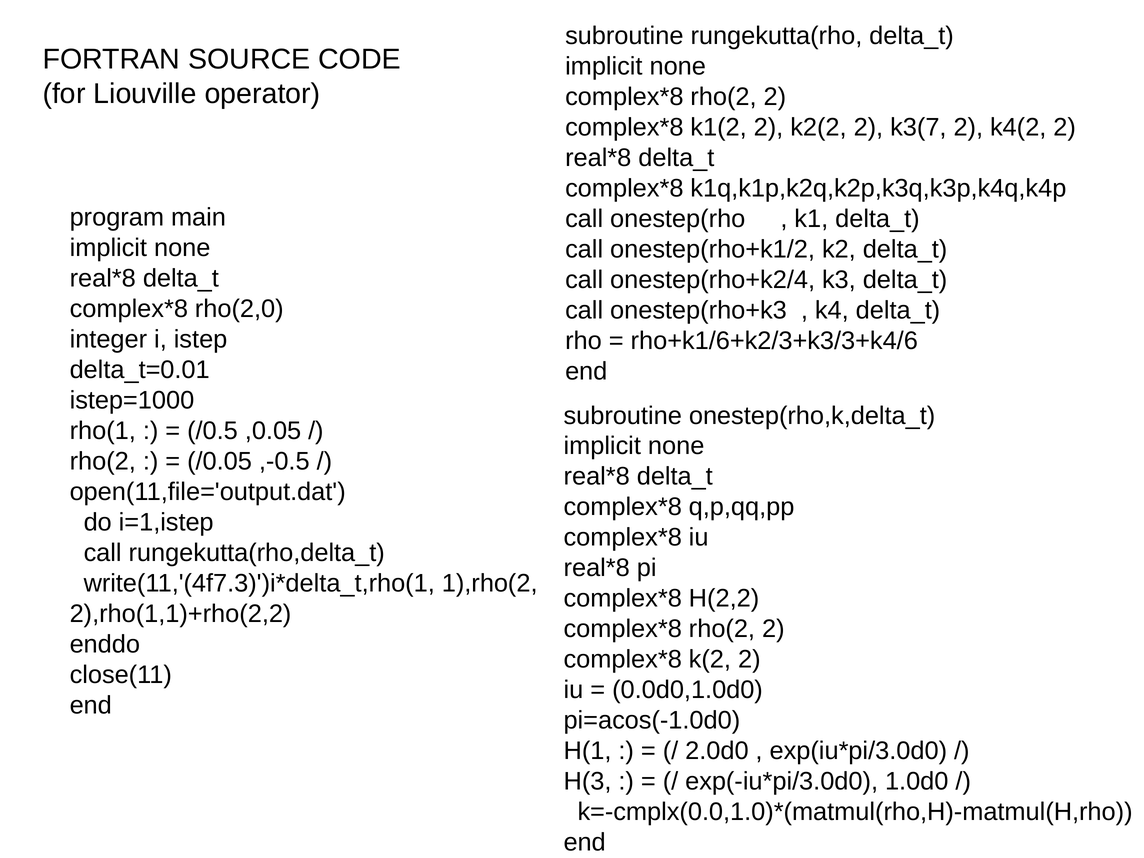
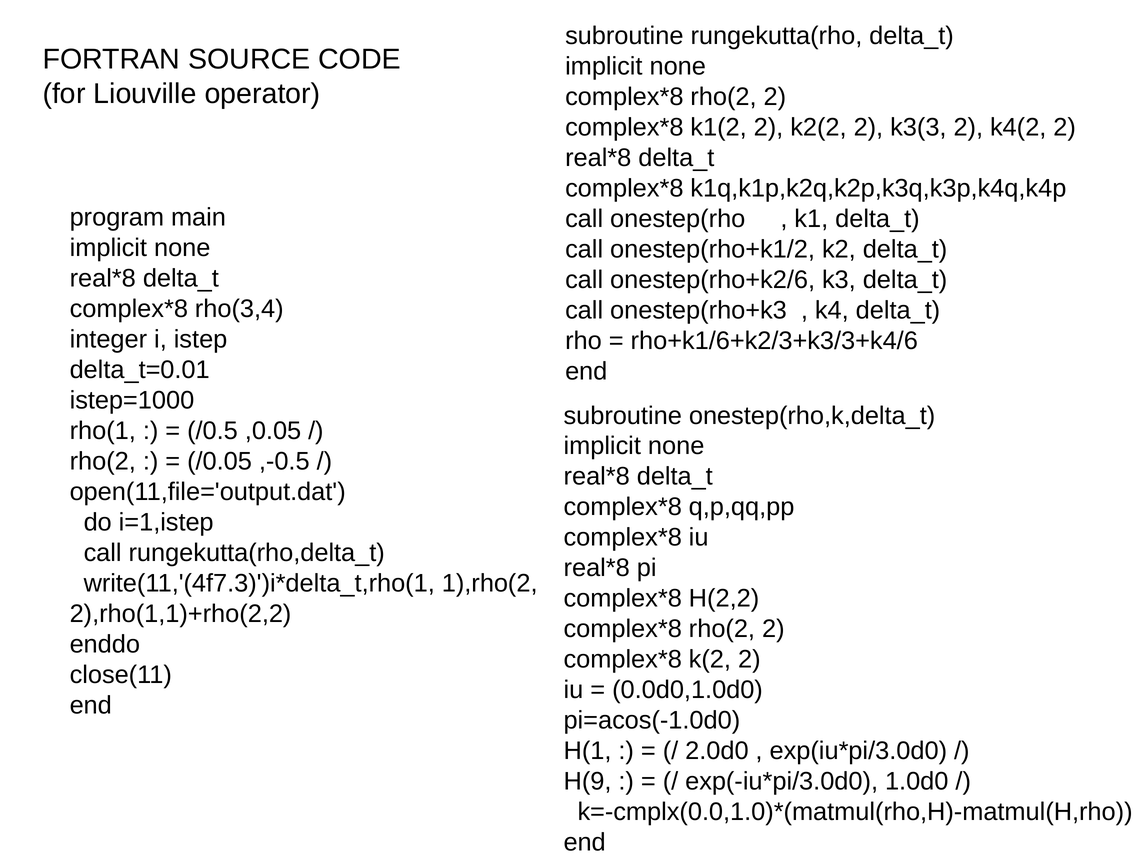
k3(7: k3(7 -> k3(3
onestep(rho+k2/4: onestep(rho+k2/4 -> onestep(rho+k2/6
rho(2,0: rho(2,0 -> rho(3,4
H(3: H(3 -> H(9
